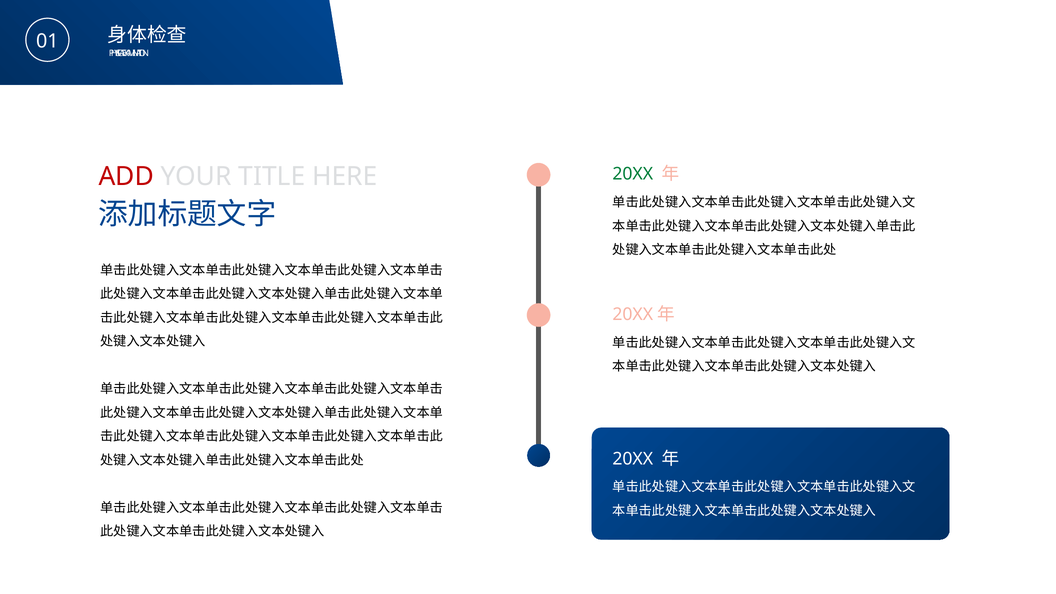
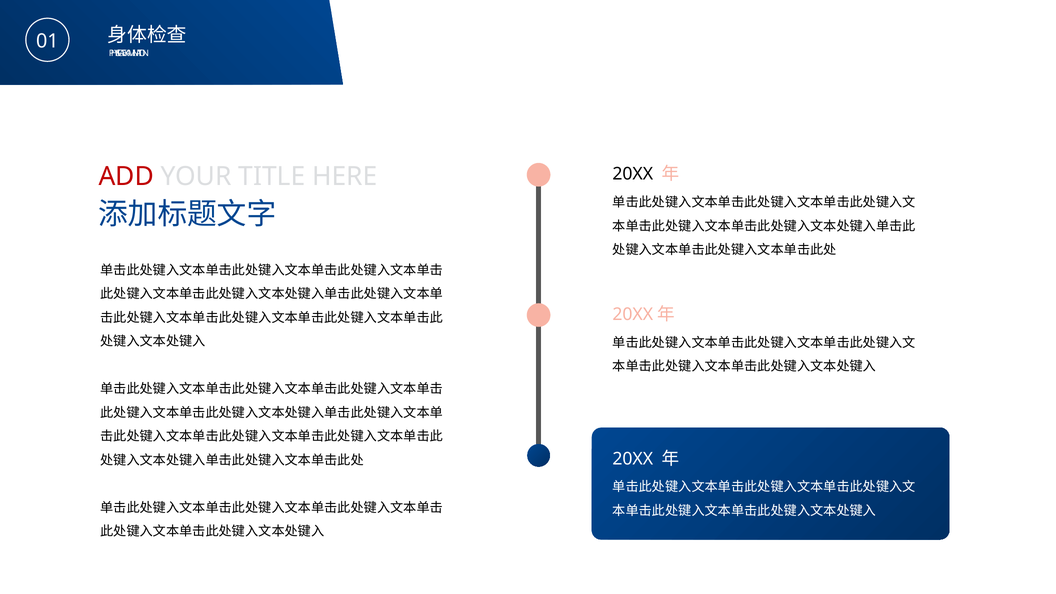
20XX at (633, 174) colour: green -> black
